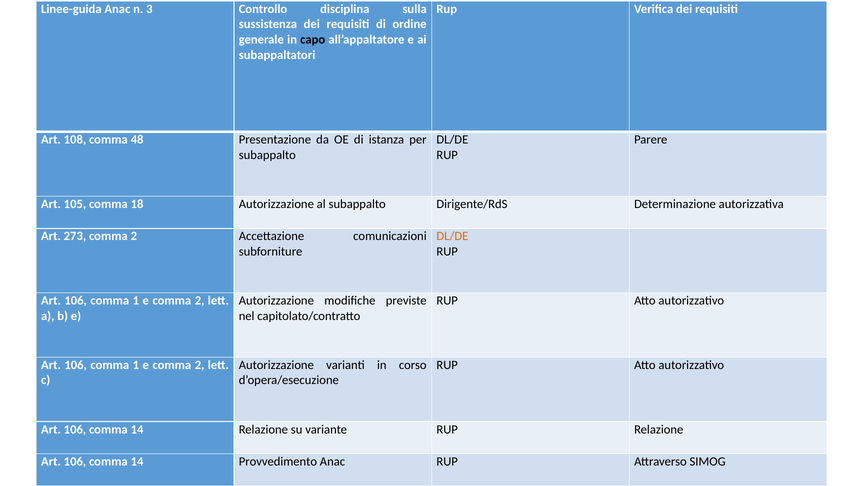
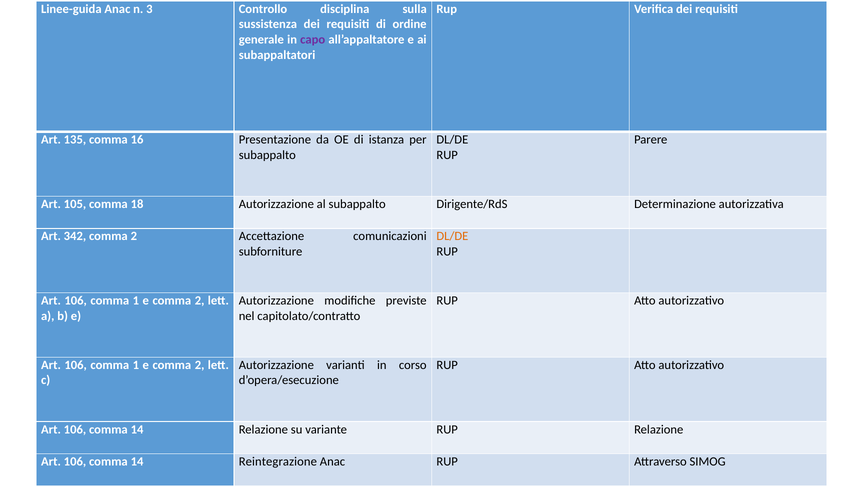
capo colour: black -> purple
108: 108 -> 135
48: 48 -> 16
273: 273 -> 342
Provvedimento: Provvedimento -> Reintegrazione
